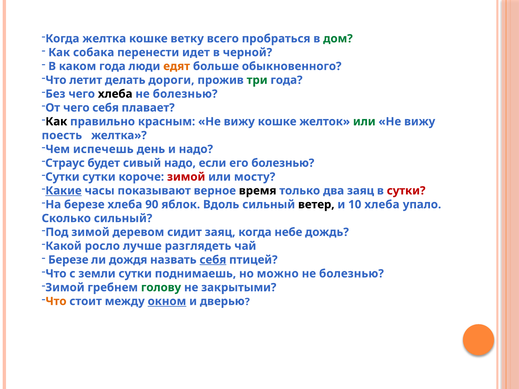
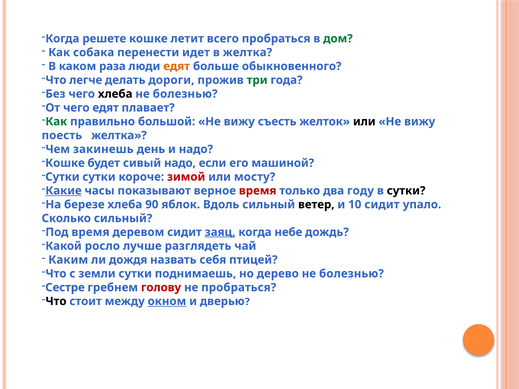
Когда желтка: желтка -> решете
ветку: ветку -> летит
в черной: черной -> желтка
каком года: года -> раза
летит: летит -> легче
чего себя: себя -> едят
Как at (56, 122) colour: black -> green
красным: красным -> большой
вижу кошке: кошке -> съесть
или at (364, 122) colour: green -> black
испечешь: испечешь -> закинешь
Страус at (65, 163): Страус -> Кошке
его болезнью: болезнью -> машиной
время at (258, 191) colour: black -> red
два заяц: заяц -> году
сутки at (406, 191) colour: red -> black
10 хлеба: хлеба -> сидит
Под зимой: зимой -> время
заяц at (220, 232) underline: none -> present
Березе at (68, 260): Березе -> Каким
себя at (213, 260) underline: present -> none
можно: можно -> дерево
Зимой at (65, 288): Зимой -> Сестре
голову colour: green -> red
не закрытыми: закрытыми -> пробраться
Что at (56, 301) colour: orange -> black
